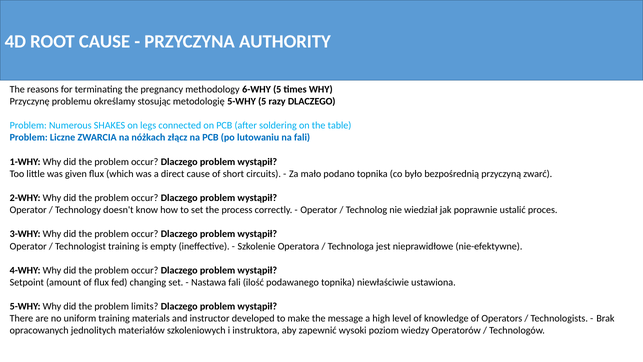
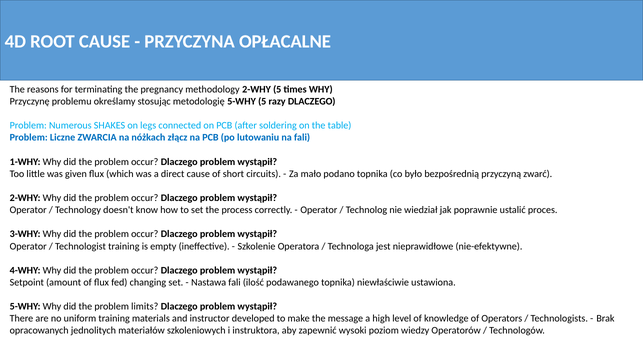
AUTHORITY: AUTHORITY -> OPŁACALNE
methodology 6-WHY: 6-WHY -> 2-WHY
